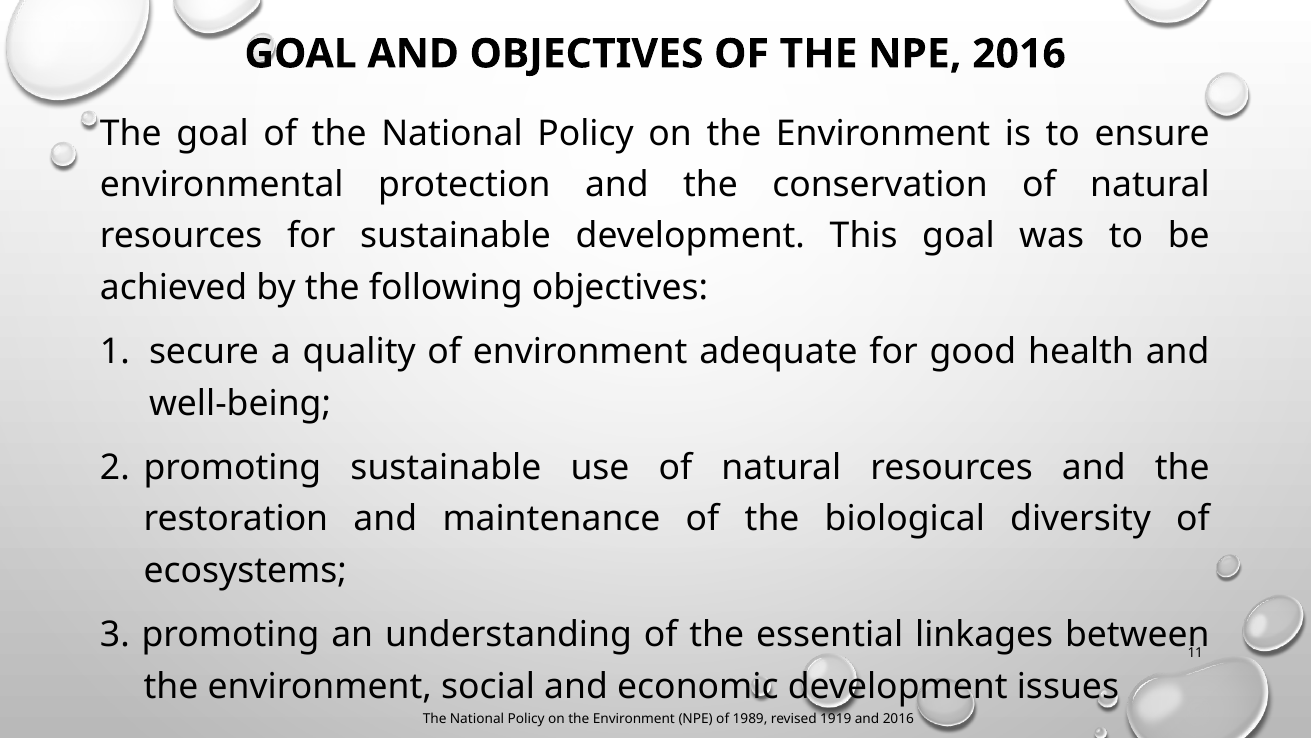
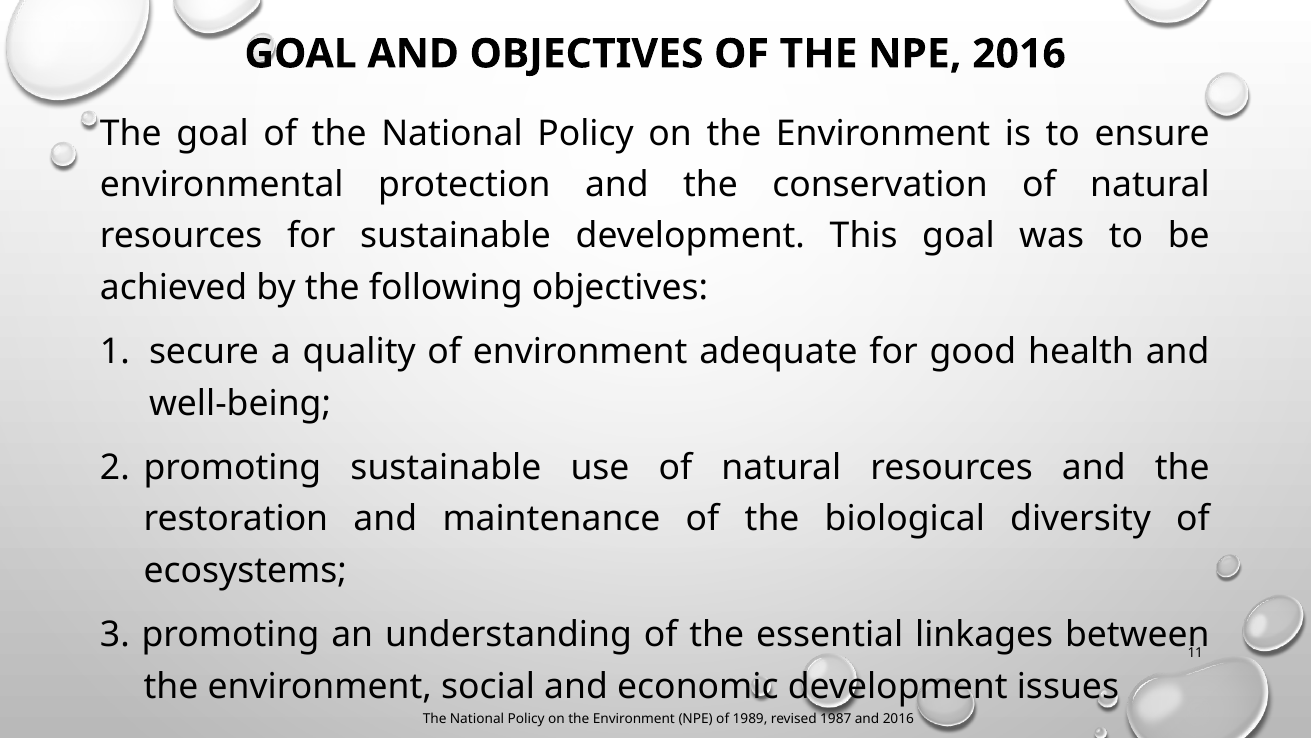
1919: 1919 -> 1987
